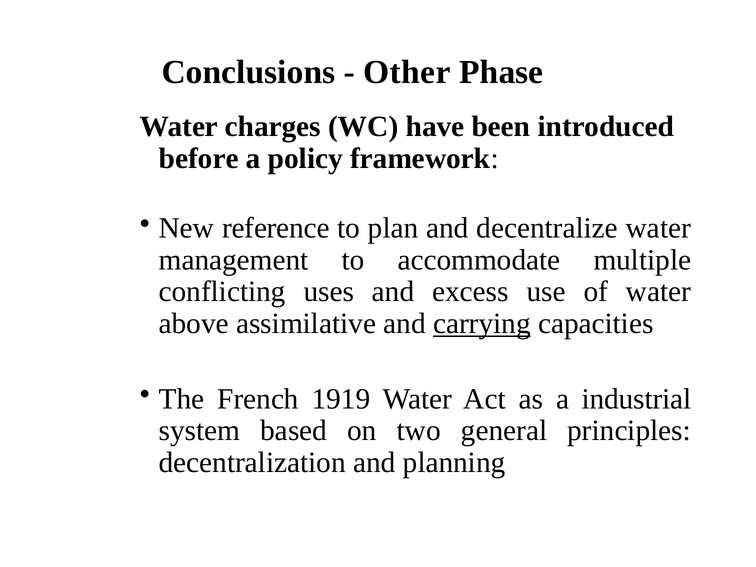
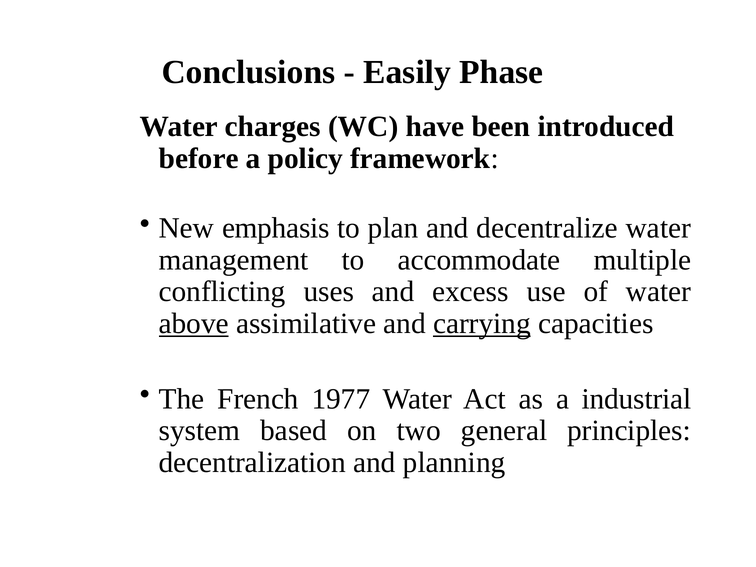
Other: Other -> Easily
reference: reference -> emphasis
above underline: none -> present
1919: 1919 -> 1977
